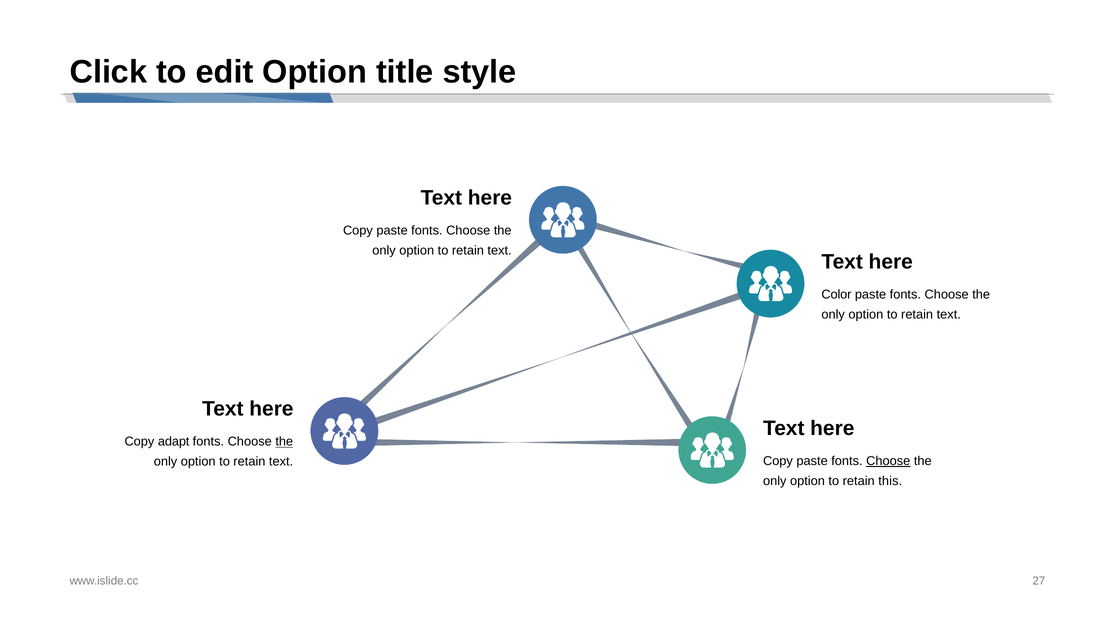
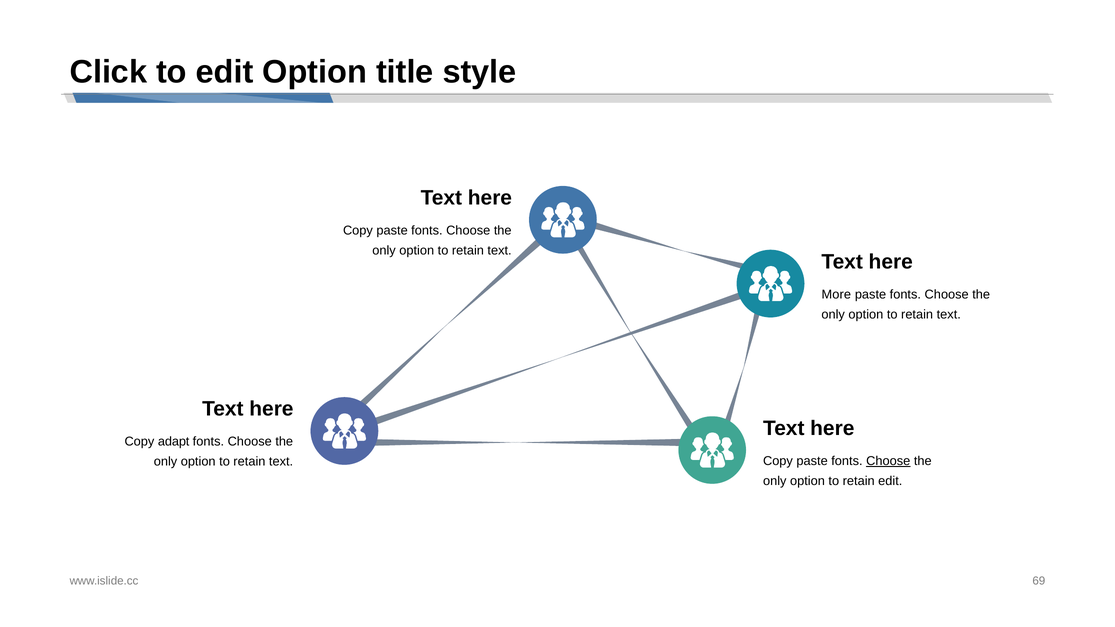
Color: Color -> More
the at (284, 442) underline: present -> none
retain this: this -> edit
27: 27 -> 69
